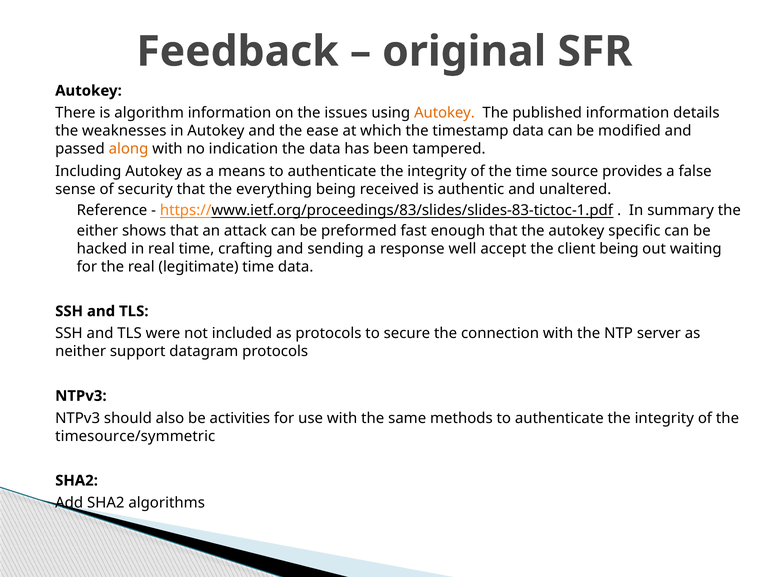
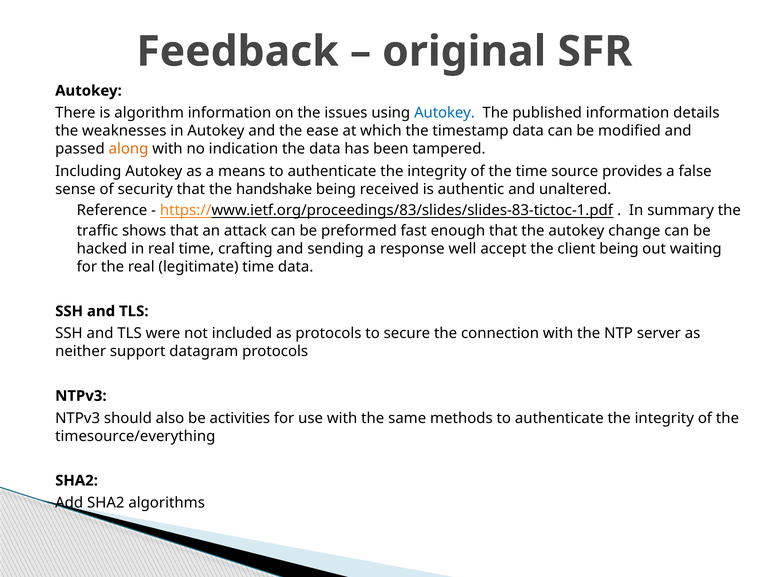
Autokey at (444, 113) colour: orange -> blue
everything: everything -> handshake
either: either -> traffic
specific: specific -> change
timesource/symmetric: timesource/symmetric -> timesource/everything
